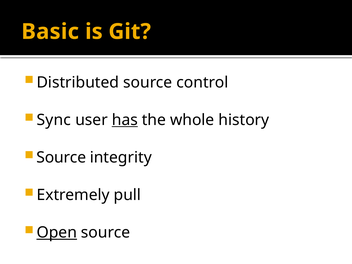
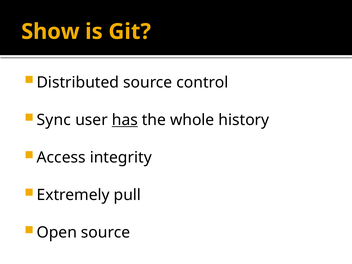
Basic: Basic -> Show
Source at (61, 157): Source -> Access
Open underline: present -> none
